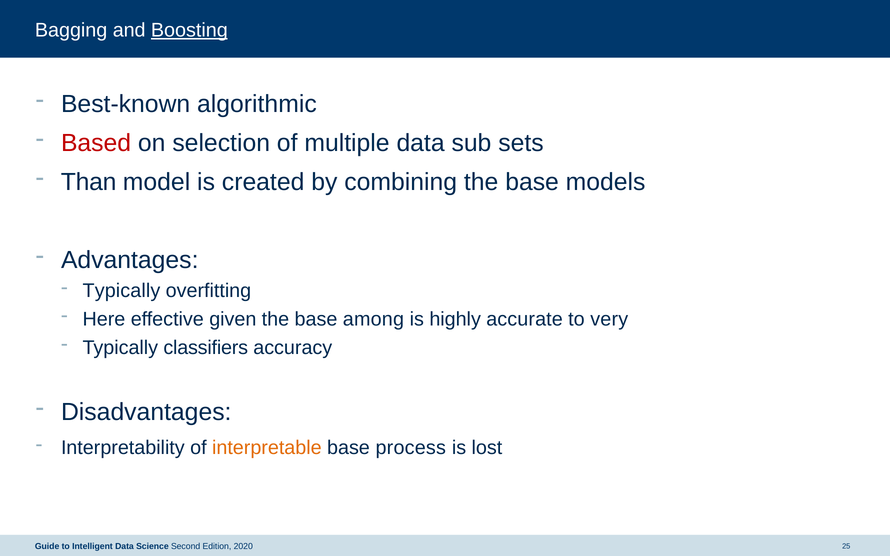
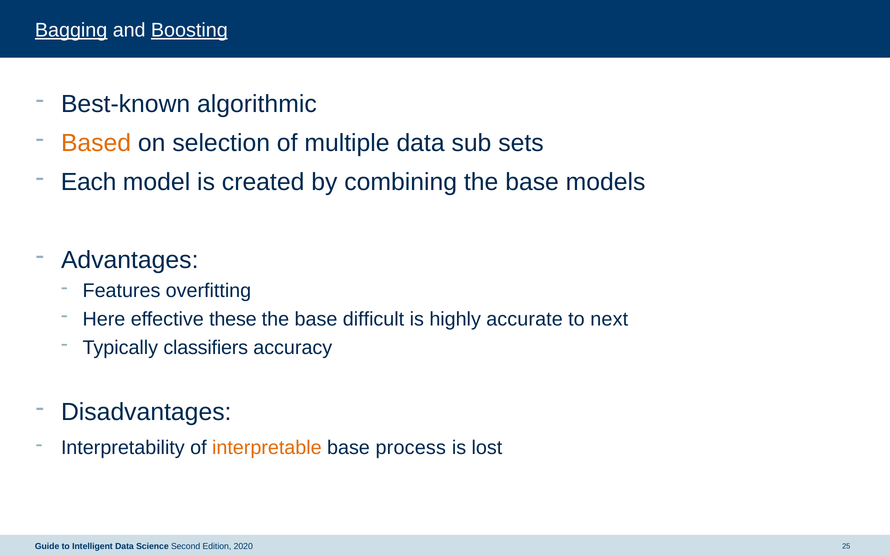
Bagging underline: none -> present
Based colour: red -> orange
Than: Than -> Each
Typically at (121, 291): Typically -> Features
given: given -> these
among: among -> difficult
very: very -> next
